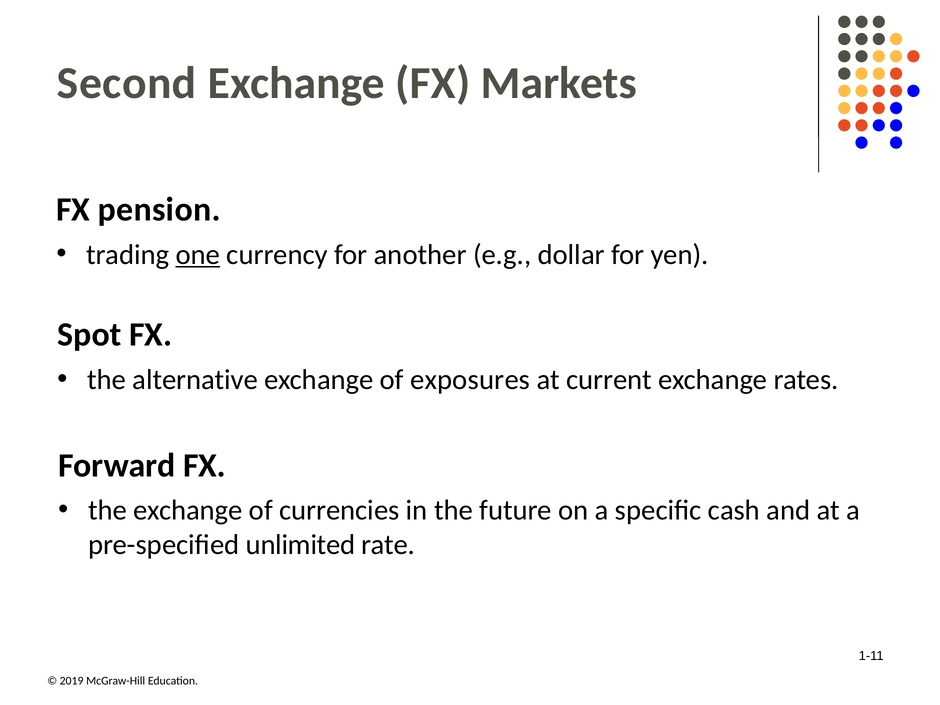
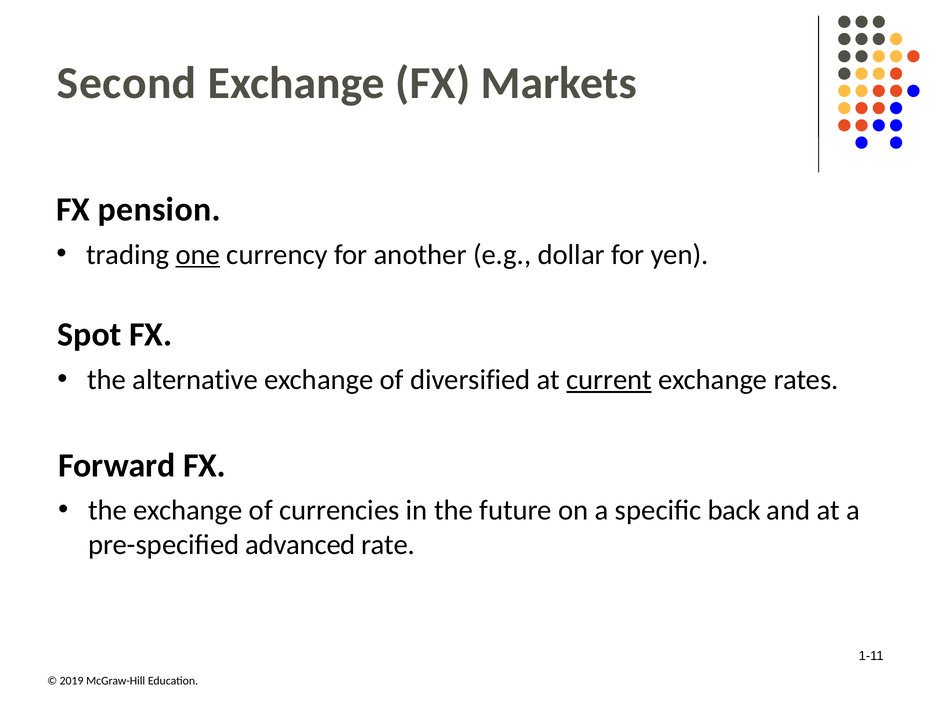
exposures: exposures -> diversified
current underline: none -> present
cash: cash -> back
unlimited: unlimited -> advanced
